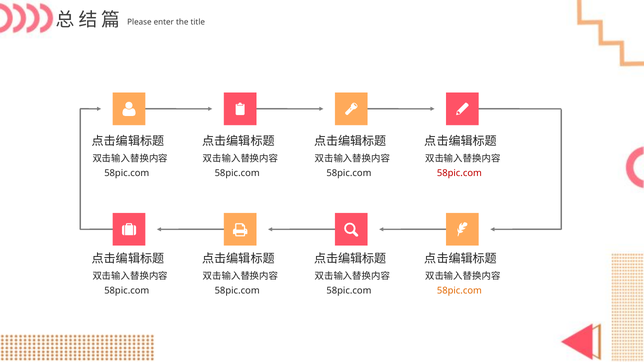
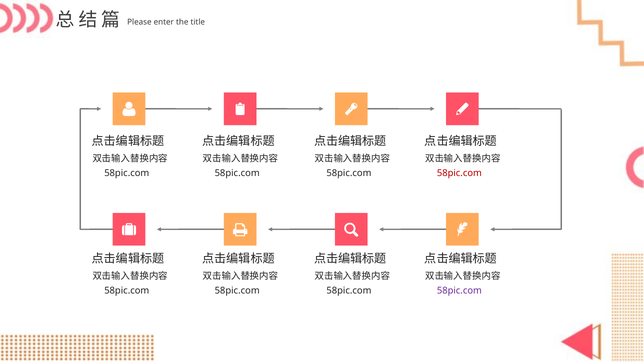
58pic.com at (459, 291) colour: orange -> purple
